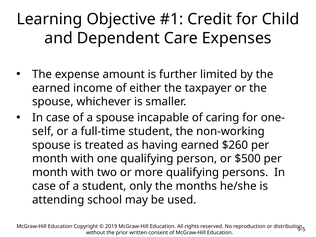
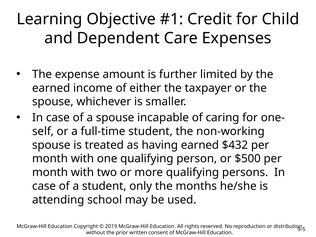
$260: $260 -> $432
